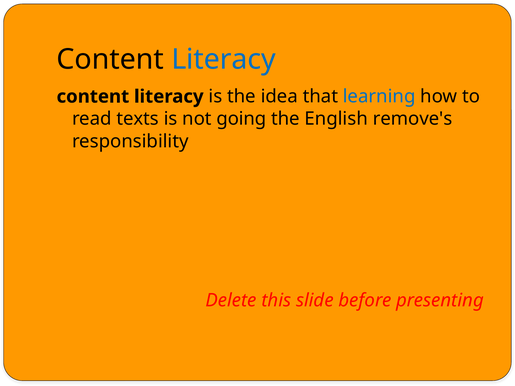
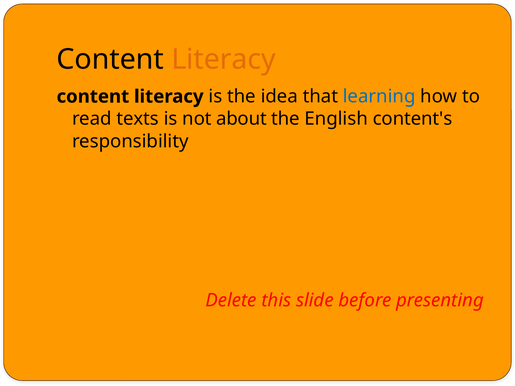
Literacy at (224, 60) colour: blue -> orange
going: going -> about
remove's: remove's -> content's
